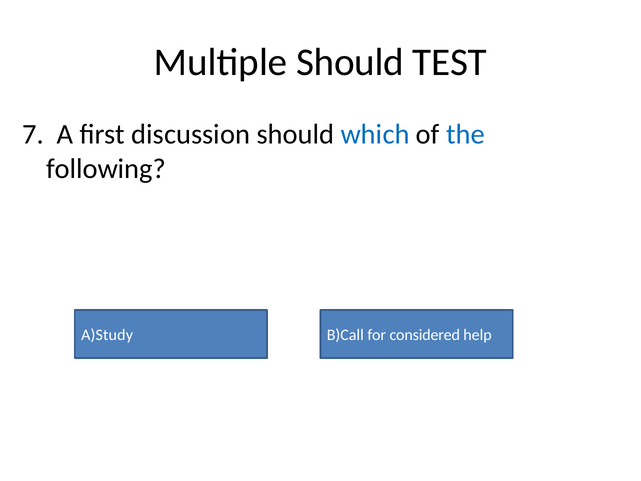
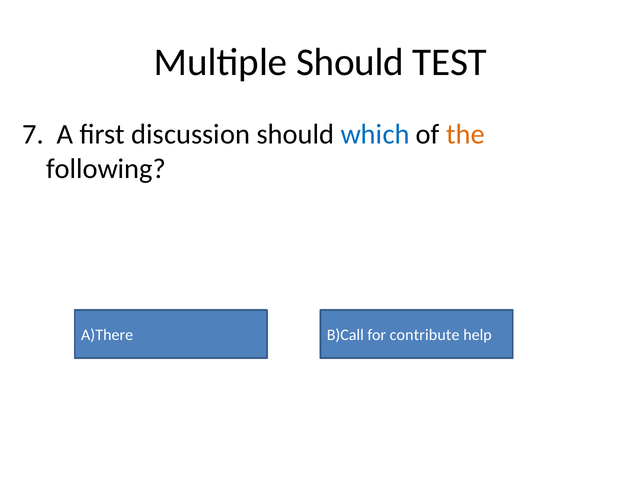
the colour: blue -> orange
A)Study: A)Study -> A)There
considered: considered -> contribute
